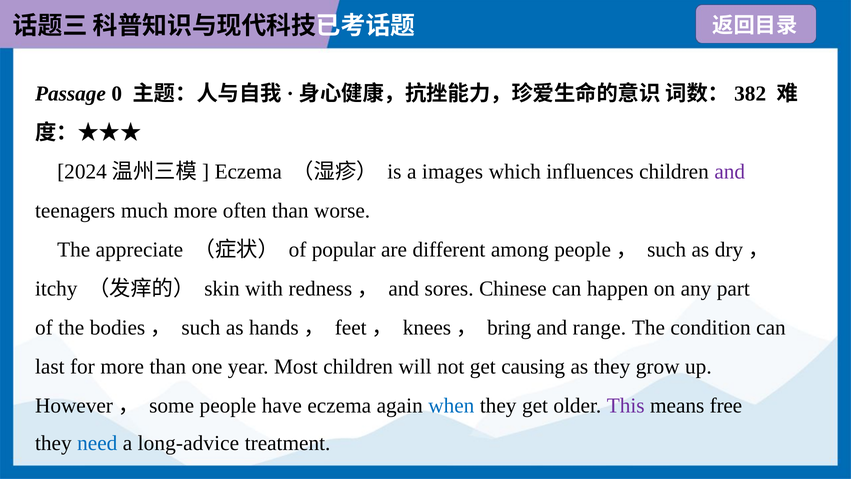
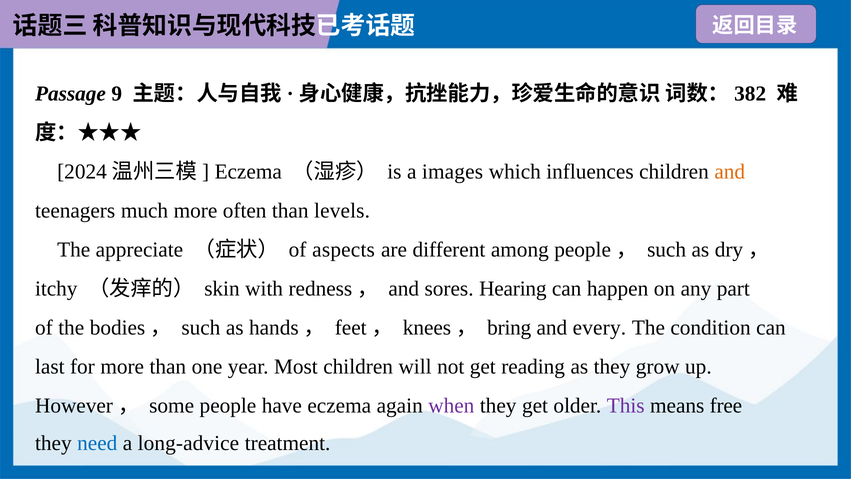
0: 0 -> 9
and at (730, 172) colour: purple -> orange
worse: worse -> levels
popular: popular -> aspects
Chinese: Chinese -> Hearing
range: range -> every
causing: causing -> reading
when colour: blue -> purple
